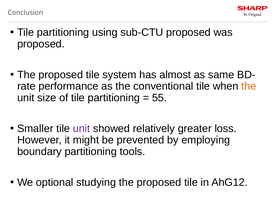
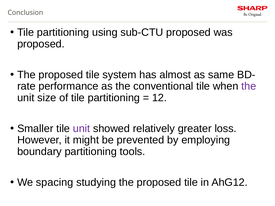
the at (249, 86) colour: orange -> purple
55: 55 -> 12
optional: optional -> spacing
